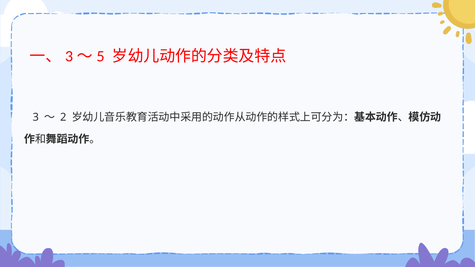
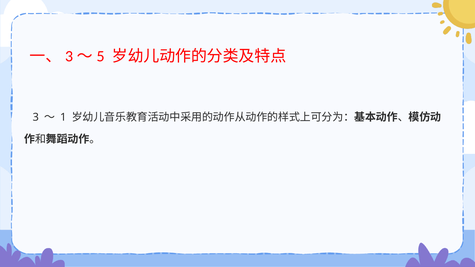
2: 2 -> 1
